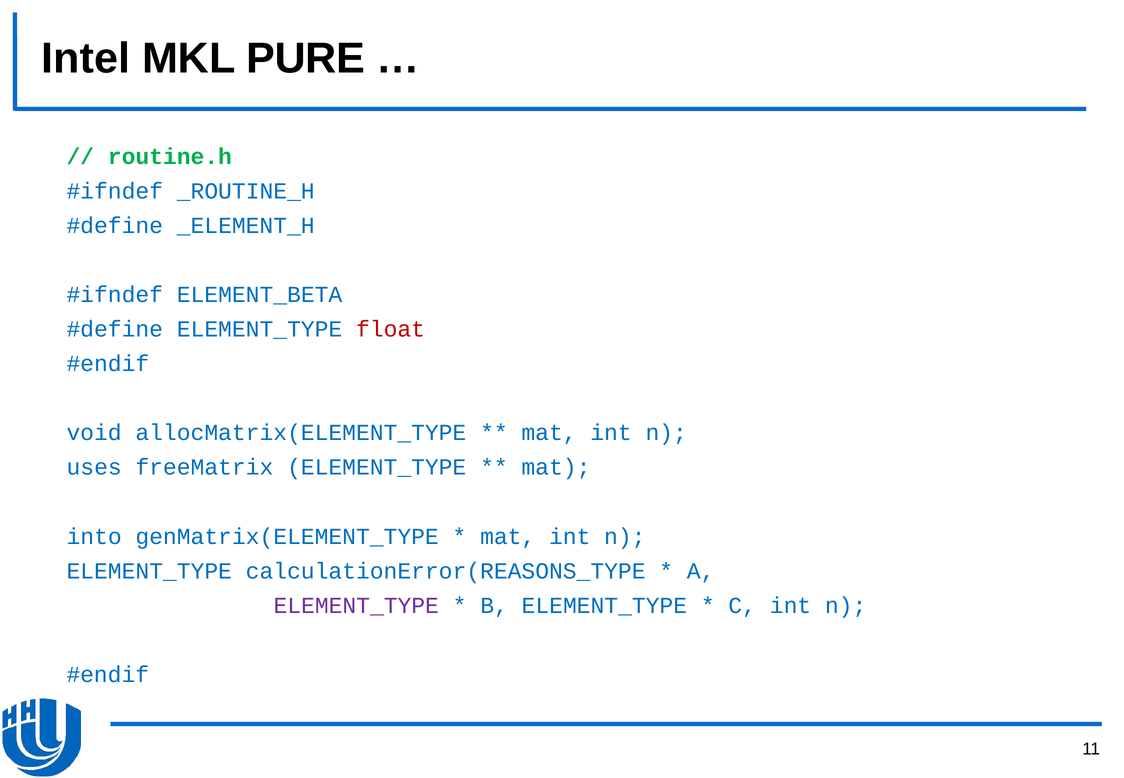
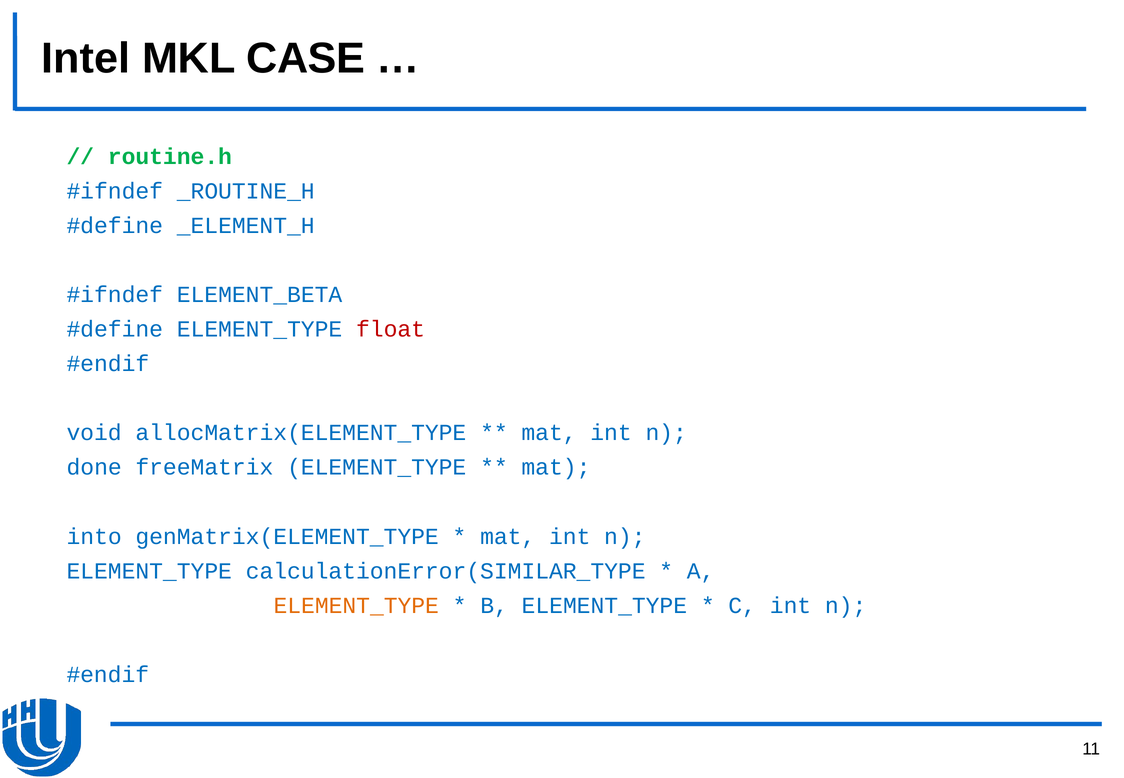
PURE: PURE -> CASE
uses: uses -> done
calculationError(REASONS_TYPE: calculationError(REASONS_TYPE -> calculationError(SIMILAR_TYPE
ELEMENT_TYPE at (356, 606) colour: purple -> orange
